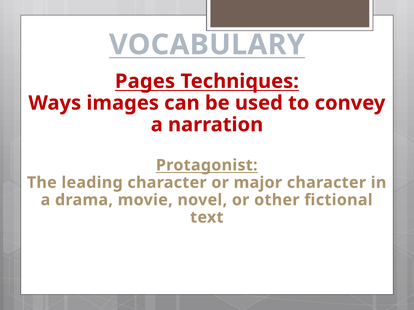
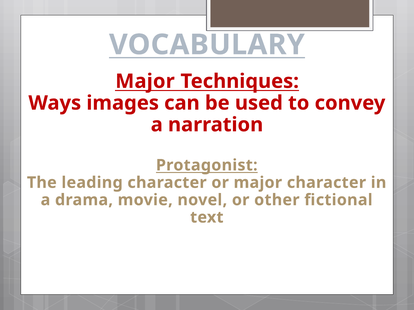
Pages at (145, 81): Pages -> Major
